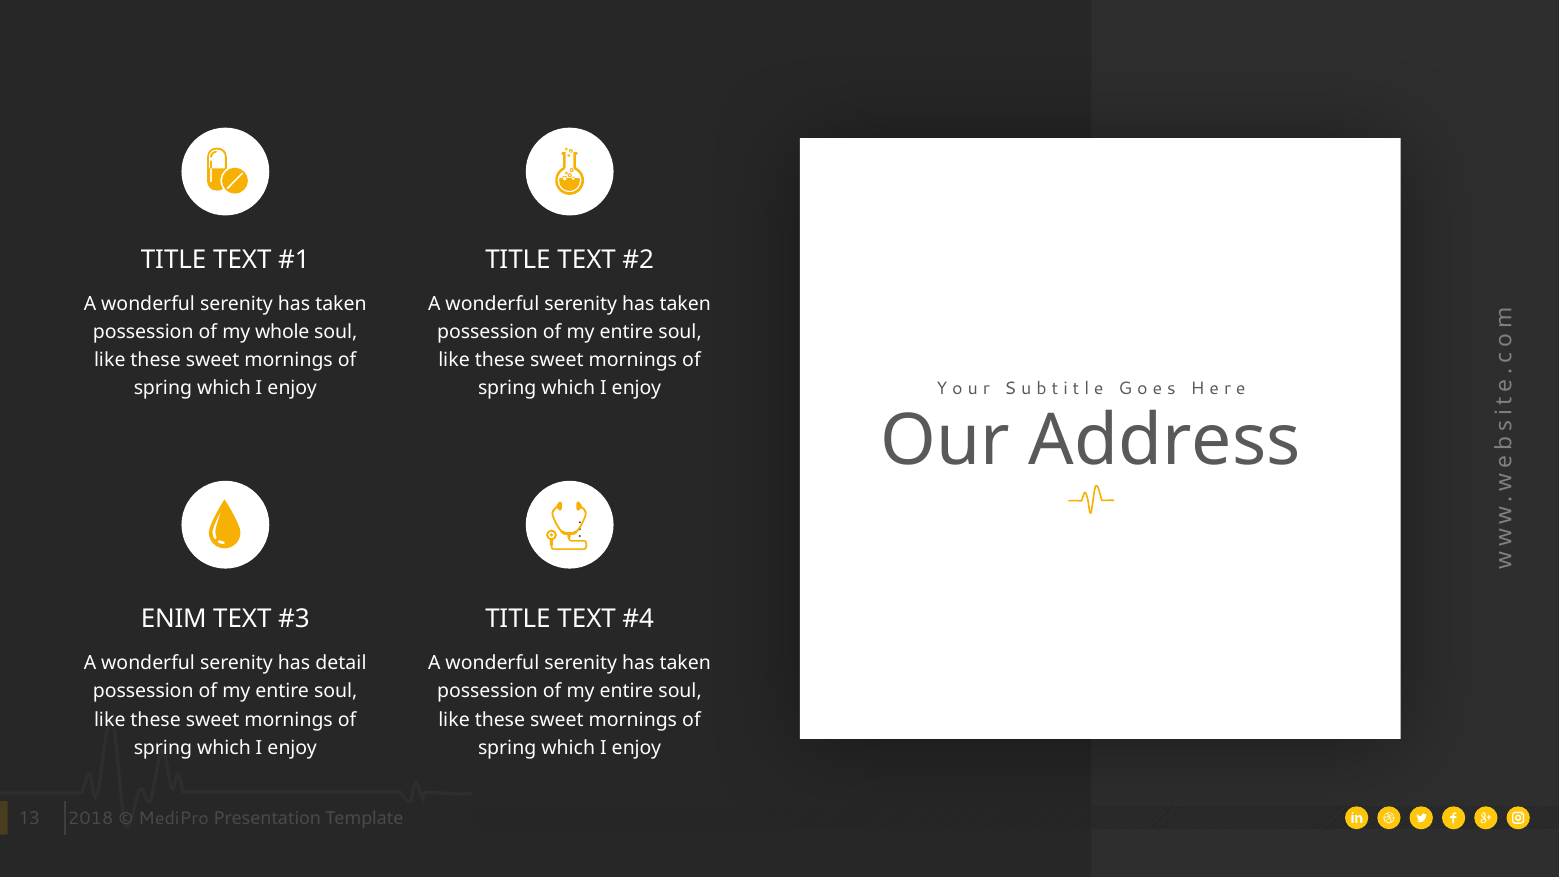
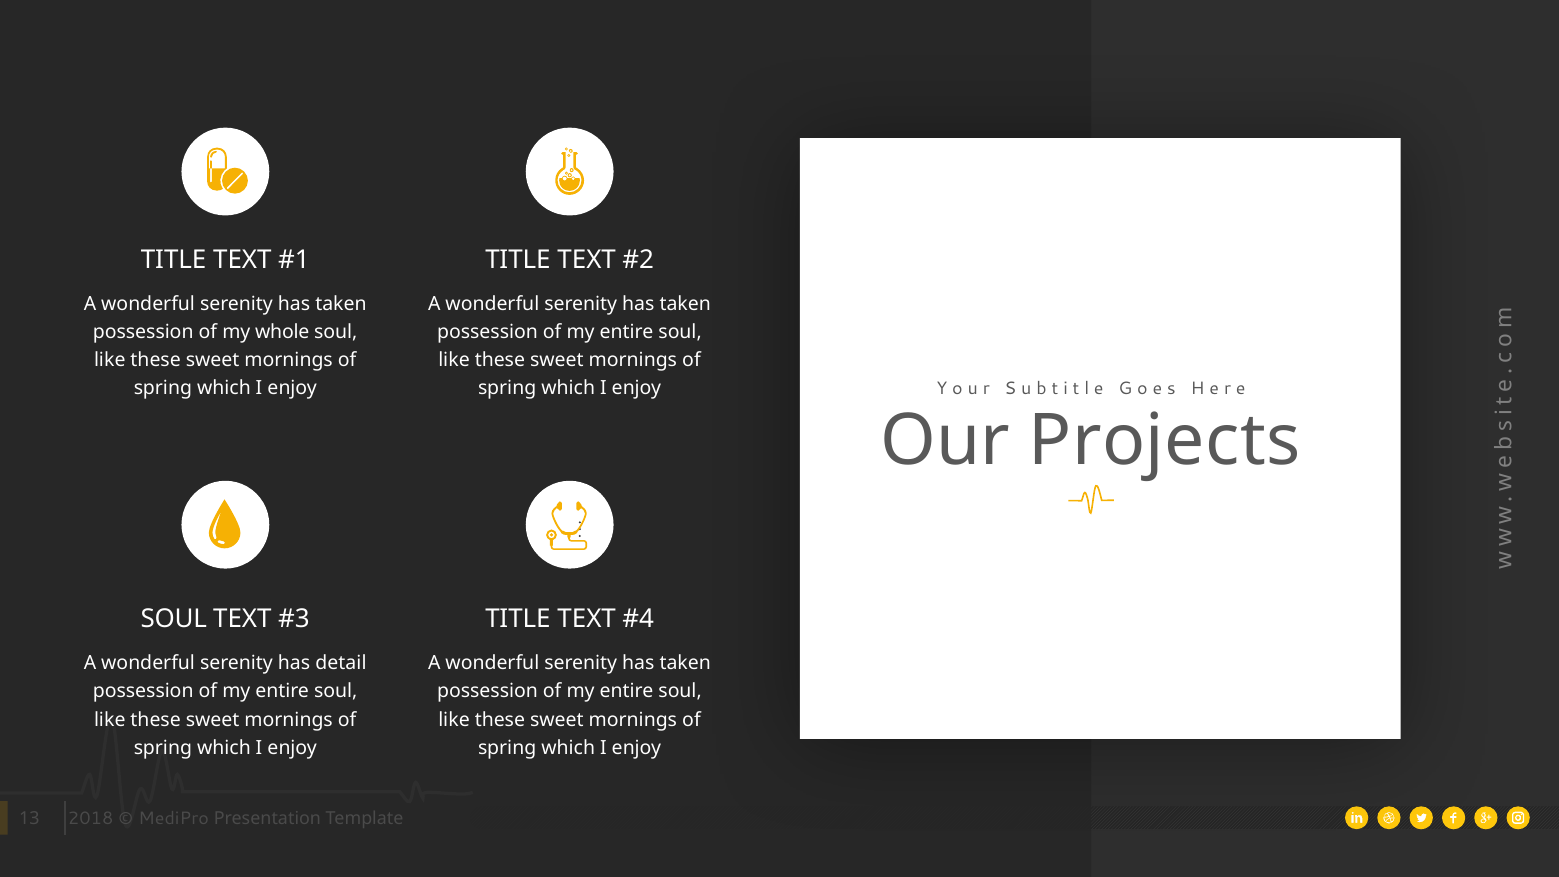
Address: Address -> Projects
ENIM at (174, 619): ENIM -> SOUL
